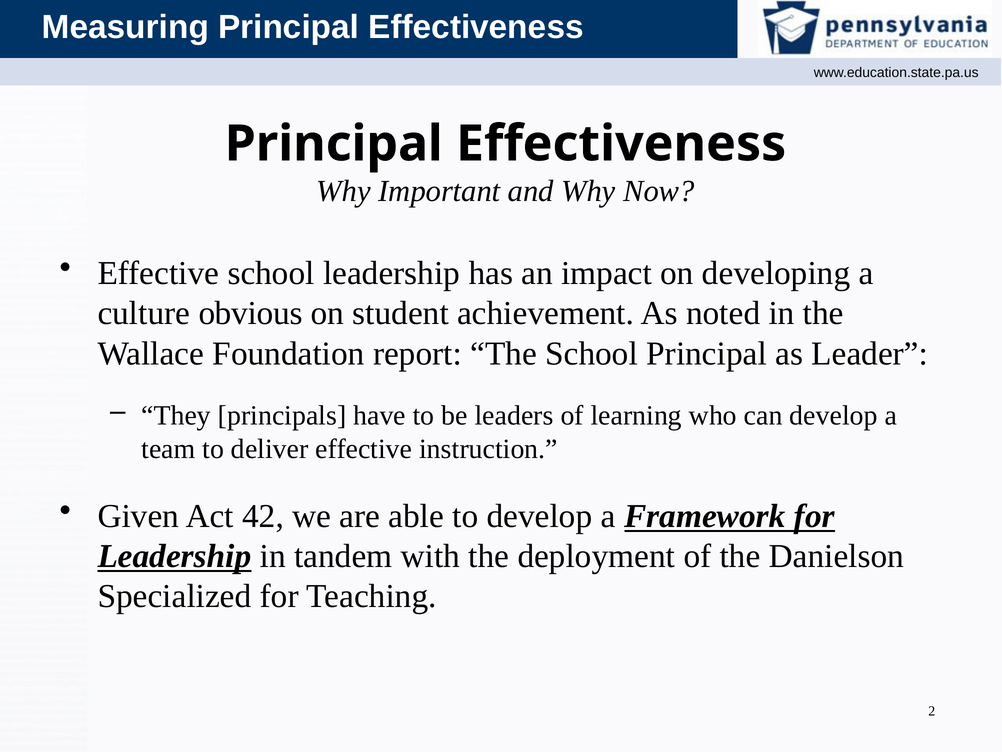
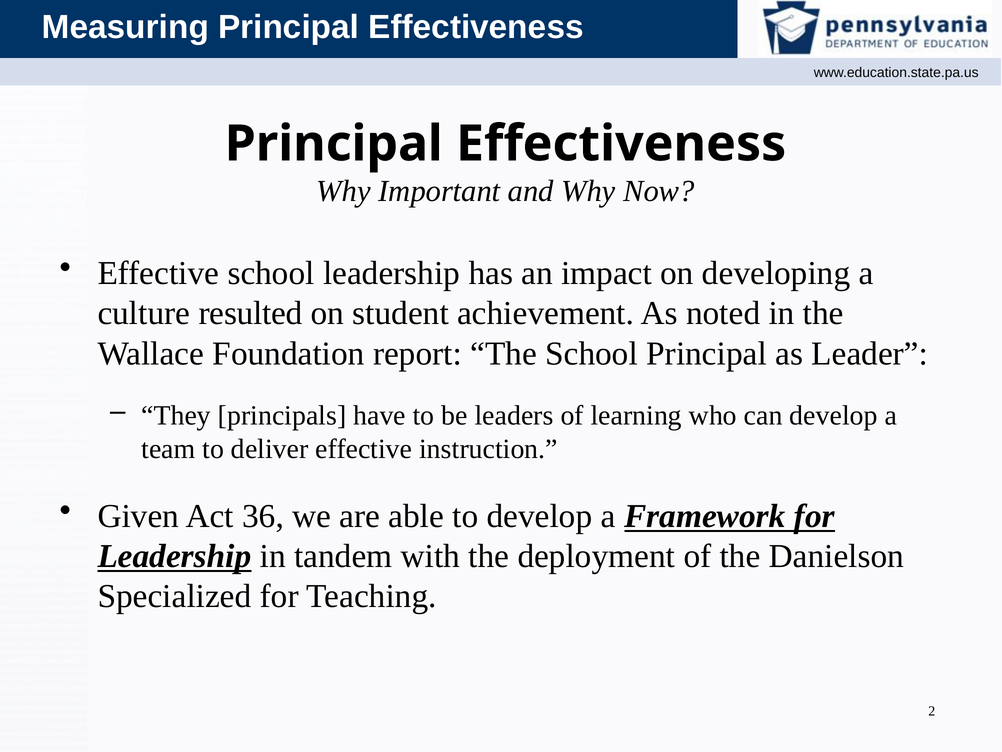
obvious: obvious -> resulted
42: 42 -> 36
